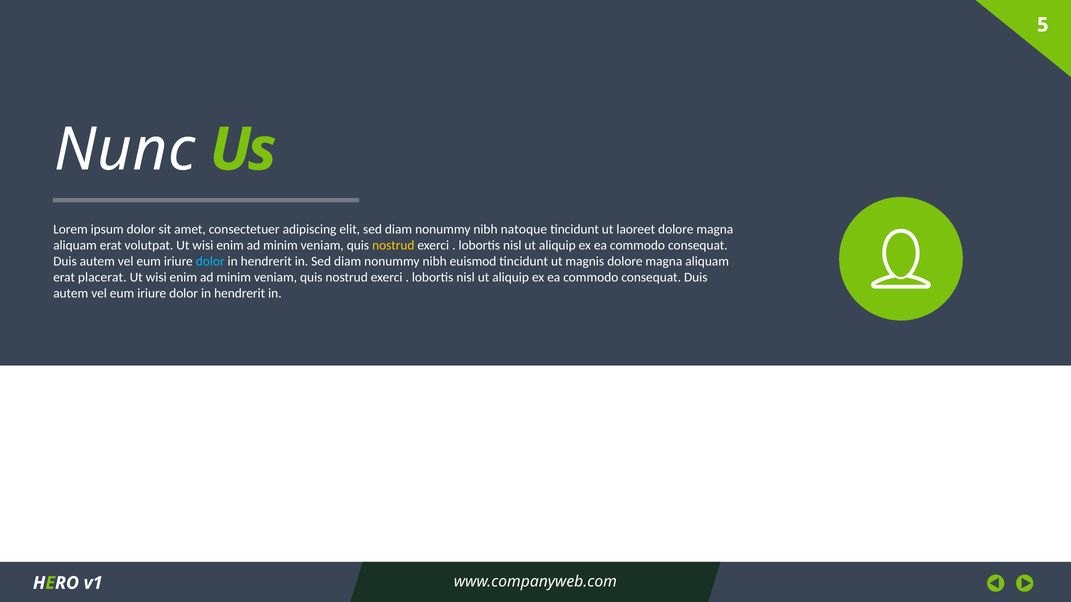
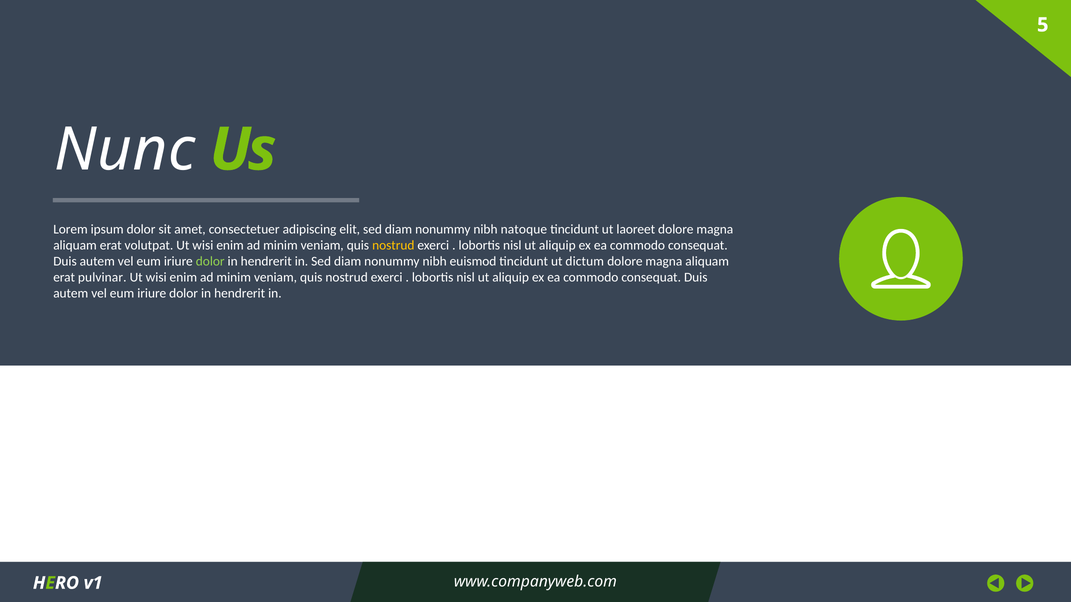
dolor at (210, 261) colour: light blue -> light green
magnis: magnis -> dictum
placerat: placerat -> pulvinar
